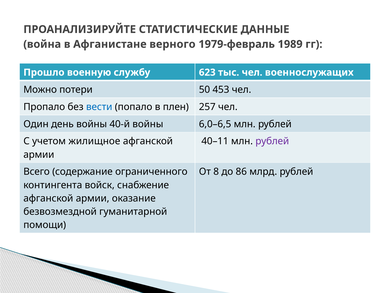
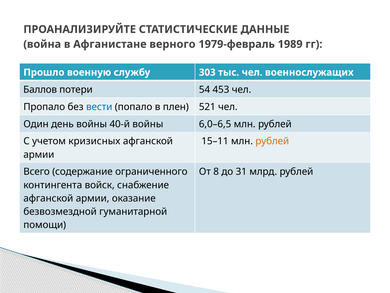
623: 623 -> 303
Можно: Можно -> Баллов
50: 50 -> 54
257: 257 -> 521
жилищное: жилищное -> кризисных
40–11: 40–11 -> 15–11
рублей at (272, 141) colour: purple -> orange
86: 86 -> 31
